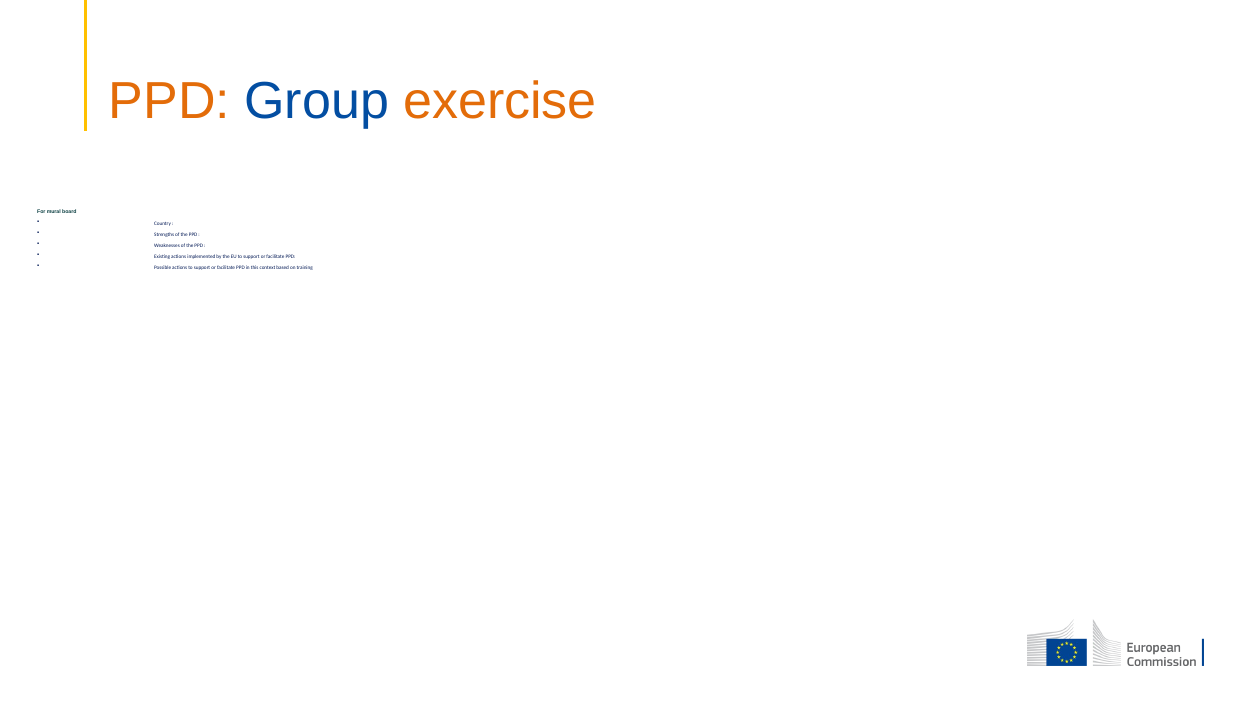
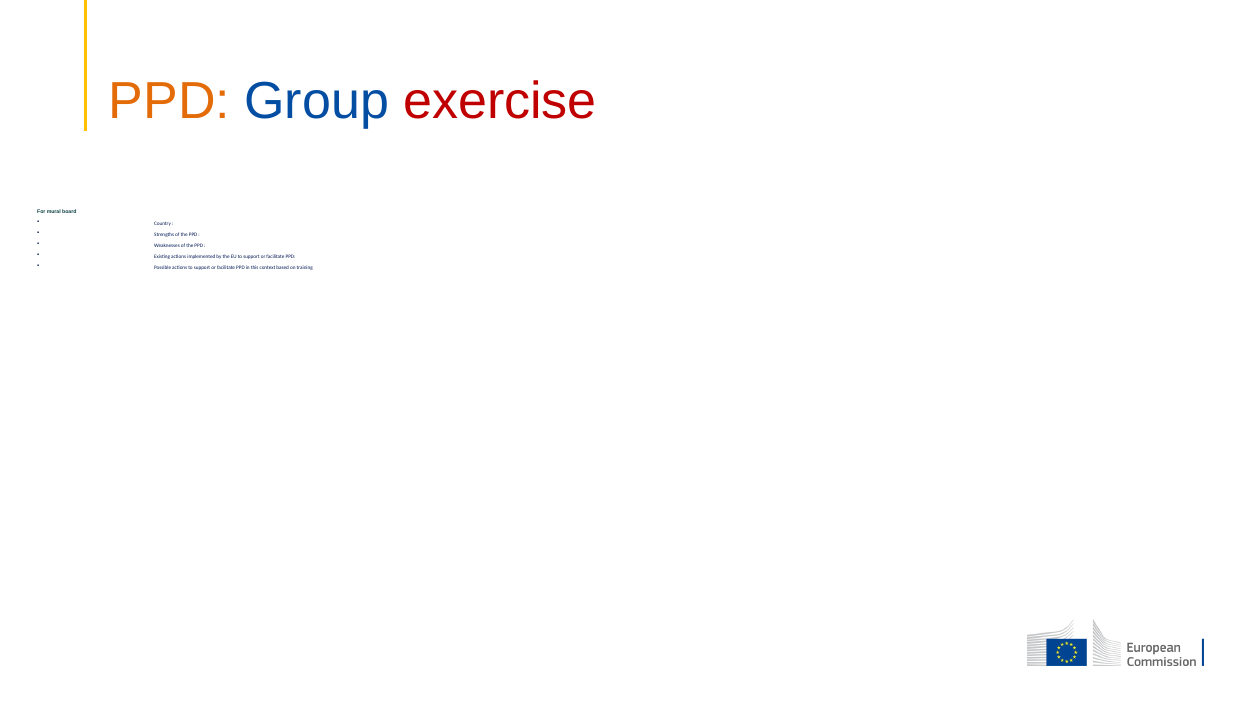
exercise colour: orange -> red
